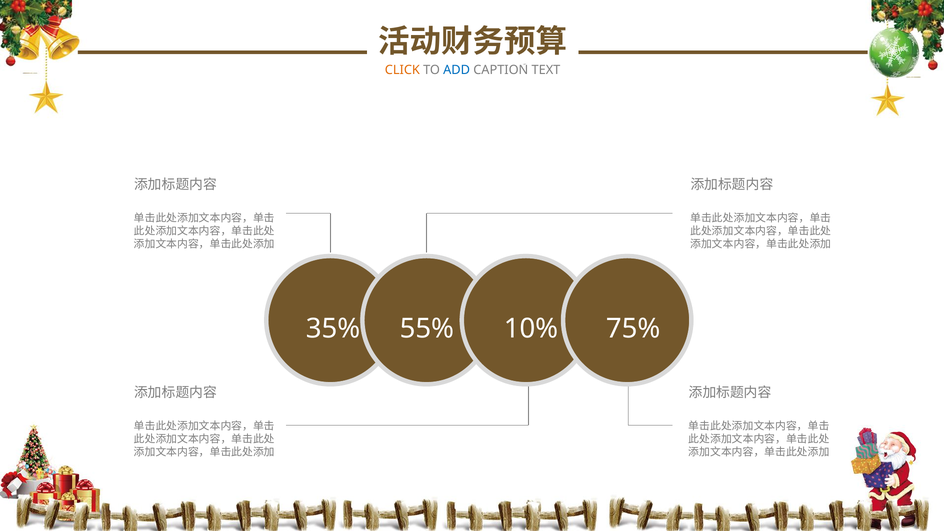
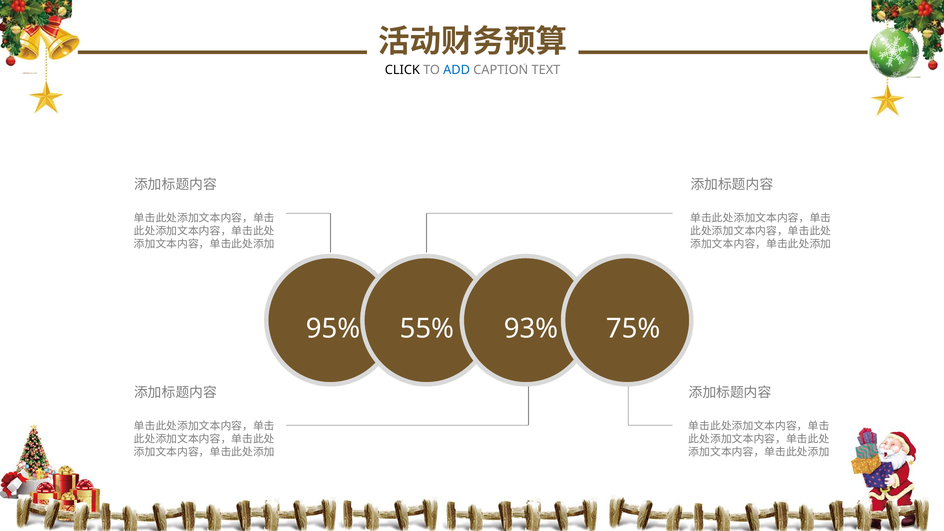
CLICK colour: orange -> black
35%: 35% -> 95%
10%: 10% -> 93%
